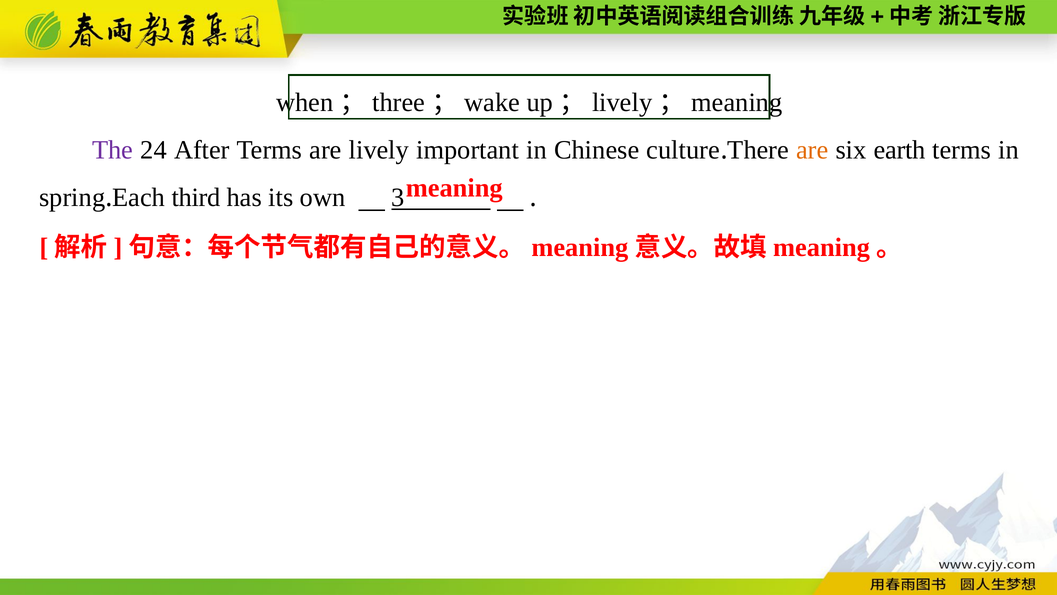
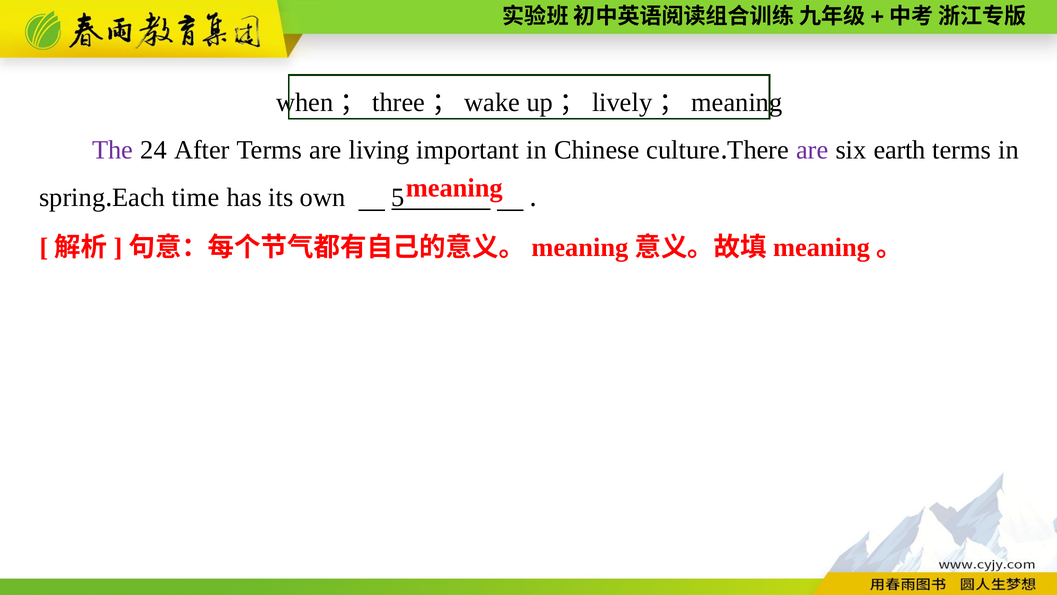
lively: lively -> living
are at (812, 150) colour: orange -> purple
third: third -> time
3: 3 -> 5
